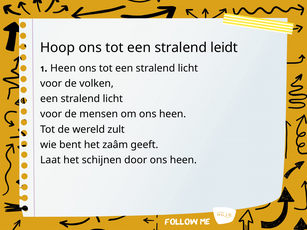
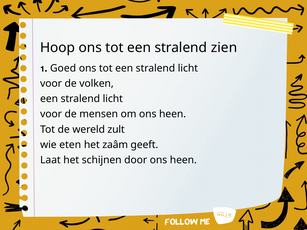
leidt: leidt -> zien
Heen at (63, 68): Heen -> Goed
bent: bent -> eten
